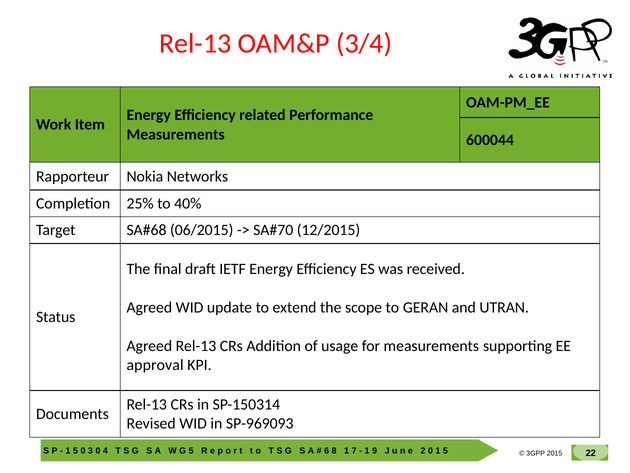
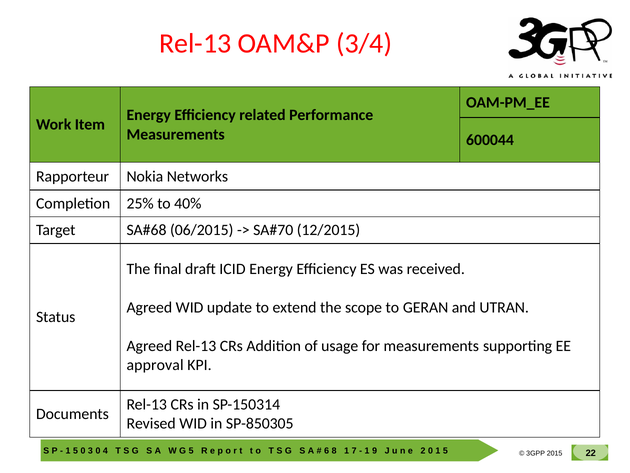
IETF: IETF -> ICID
SP-969093: SP-969093 -> SP-850305
